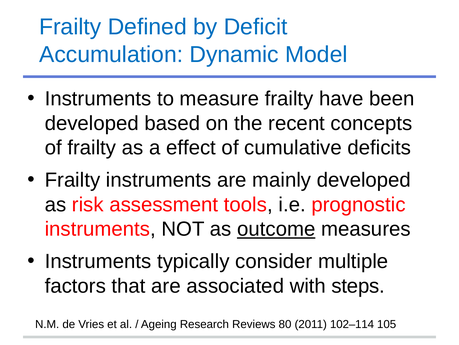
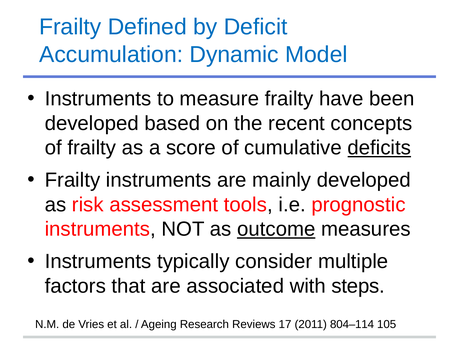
effect: effect -> score
deficits underline: none -> present
80: 80 -> 17
102–114: 102–114 -> 804–114
